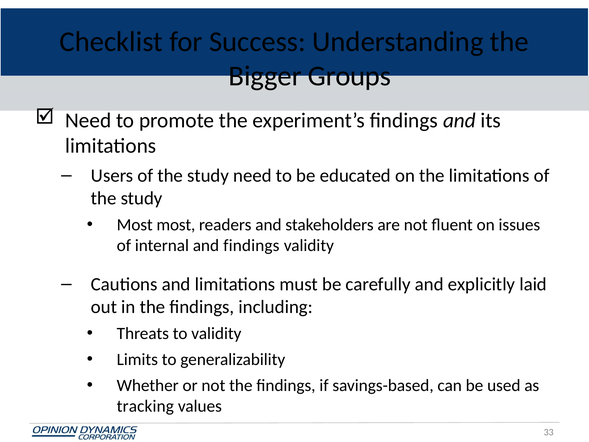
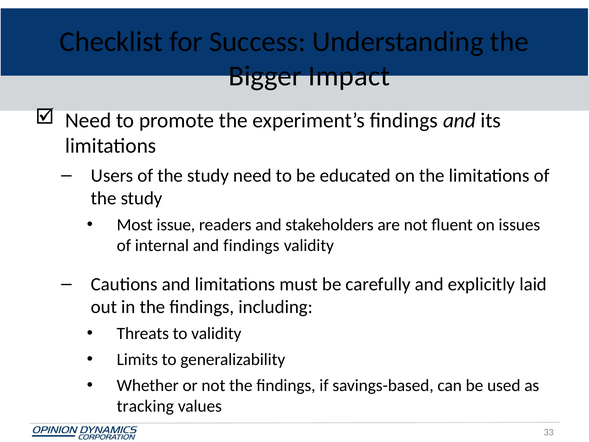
Groups: Groups -> Impact
Most most: most -> issue
